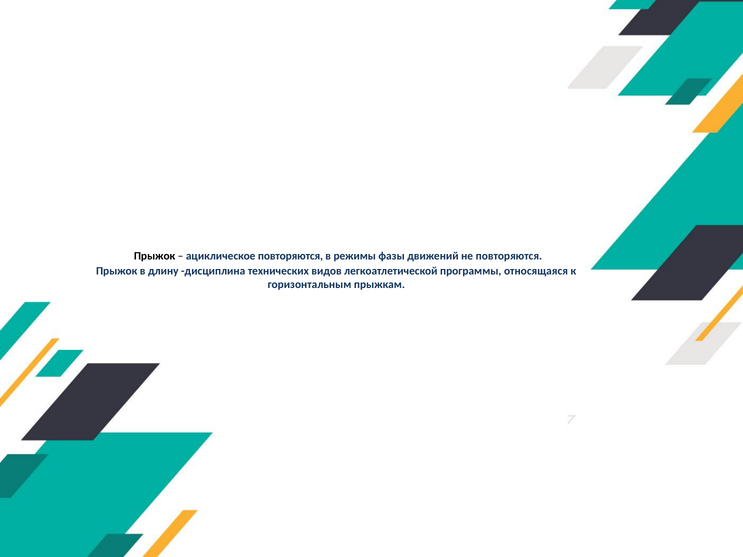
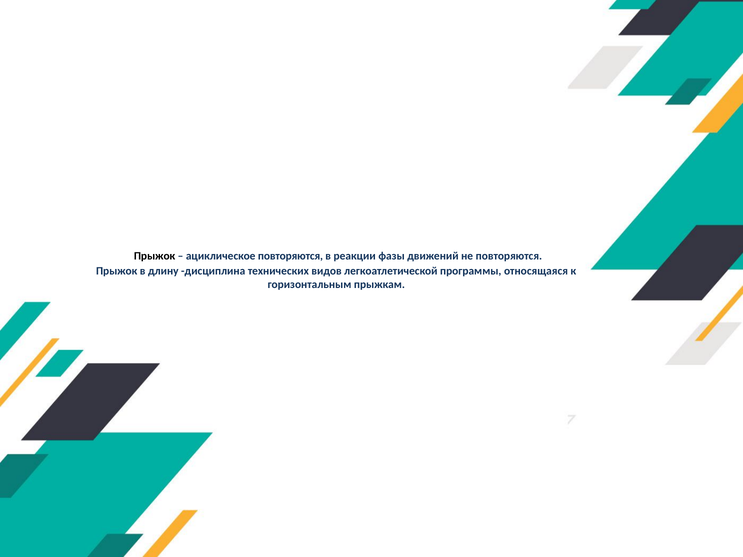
режимы: режимы -> реакции
